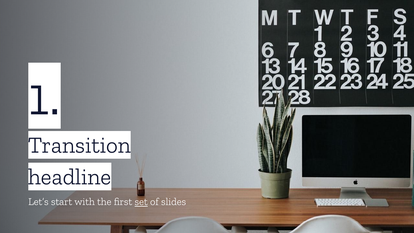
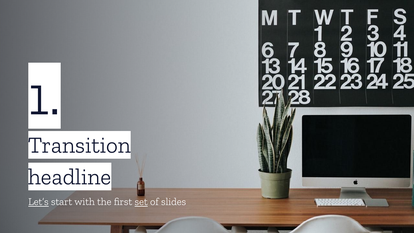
Let’s underline: none -> present
